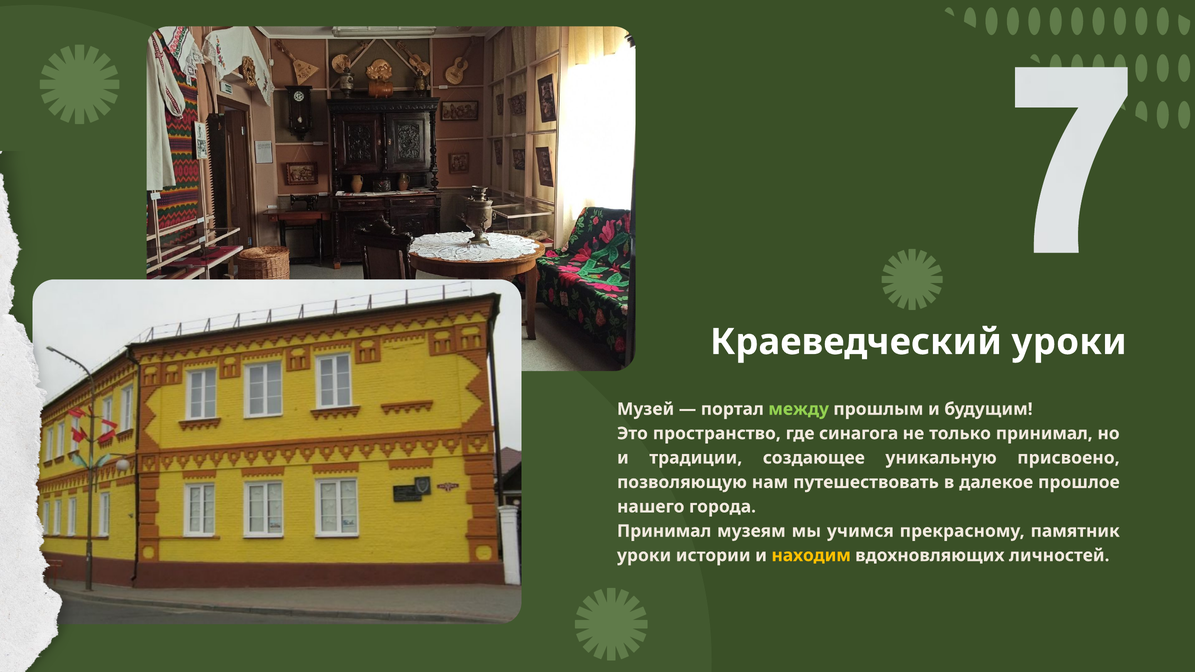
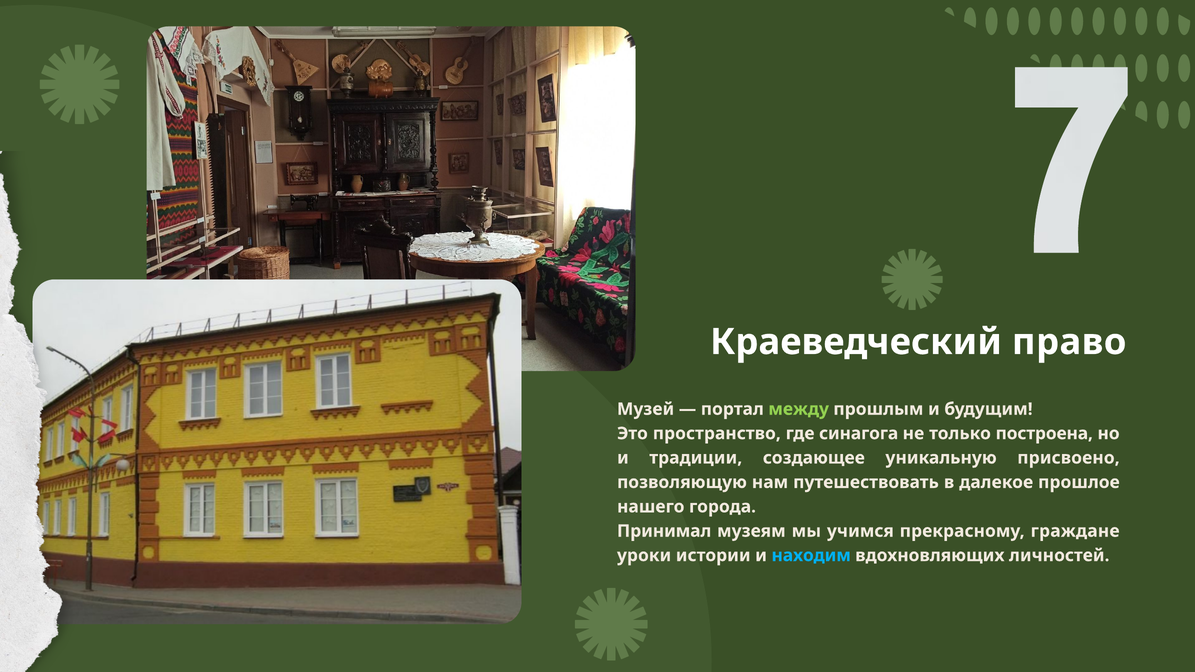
Краеведческий уроки: уроки -> право
только принимал: принимал -> построена
памятник: памятник -> граждане
находим colour: yellow -> light blue
